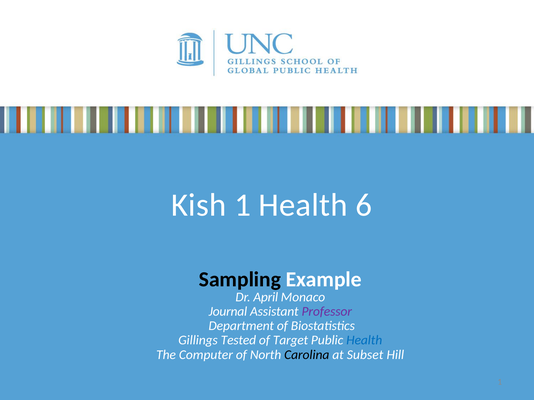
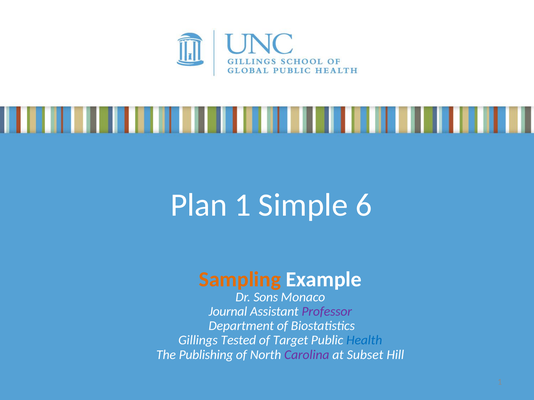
Kish: Kish -> Plan
1 Health: Health -> Simple
Sampling colour: black -> orange
April: April -> Sons
Computer: Computer -> Publishing
Carolina colour: black -> purple
